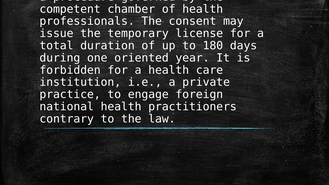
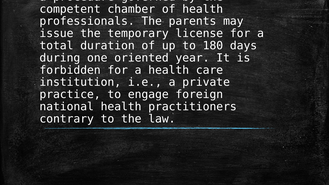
consent: consent -> parents
